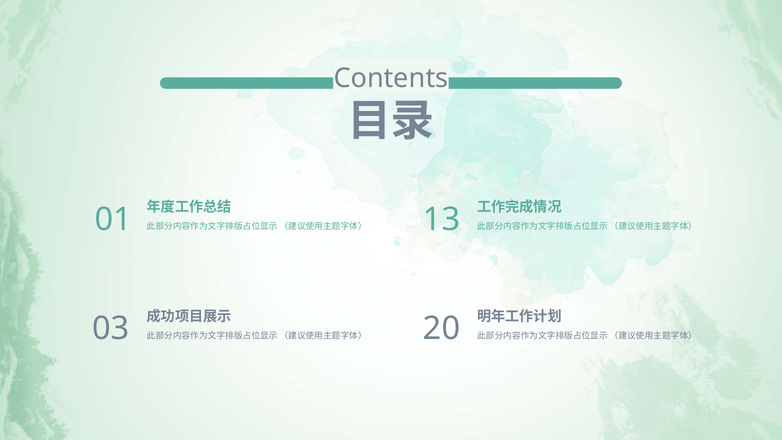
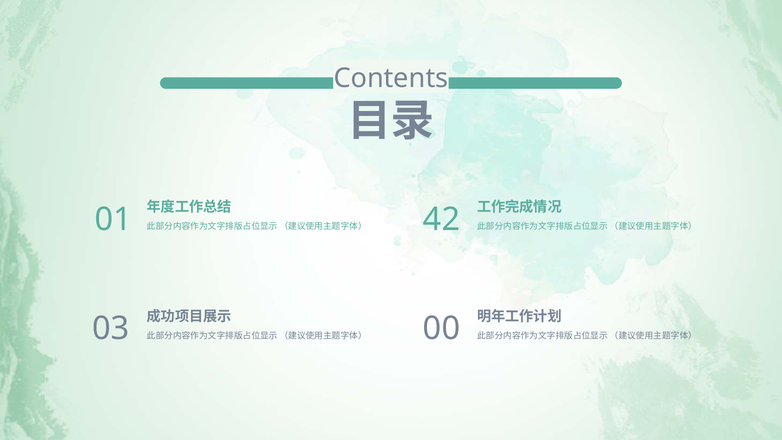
13: 13 -> 42
20: 20 -> 00
